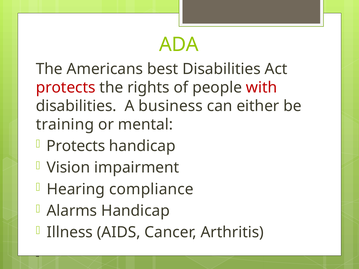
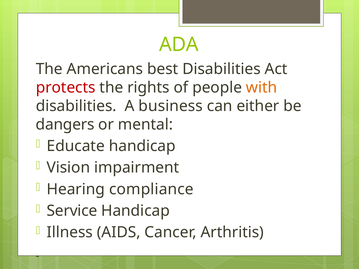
with colour: red -> orange
training: training -> dangers
Protects at (76, 146): Protects -> Educate
Alarms: Alarms -> Service
